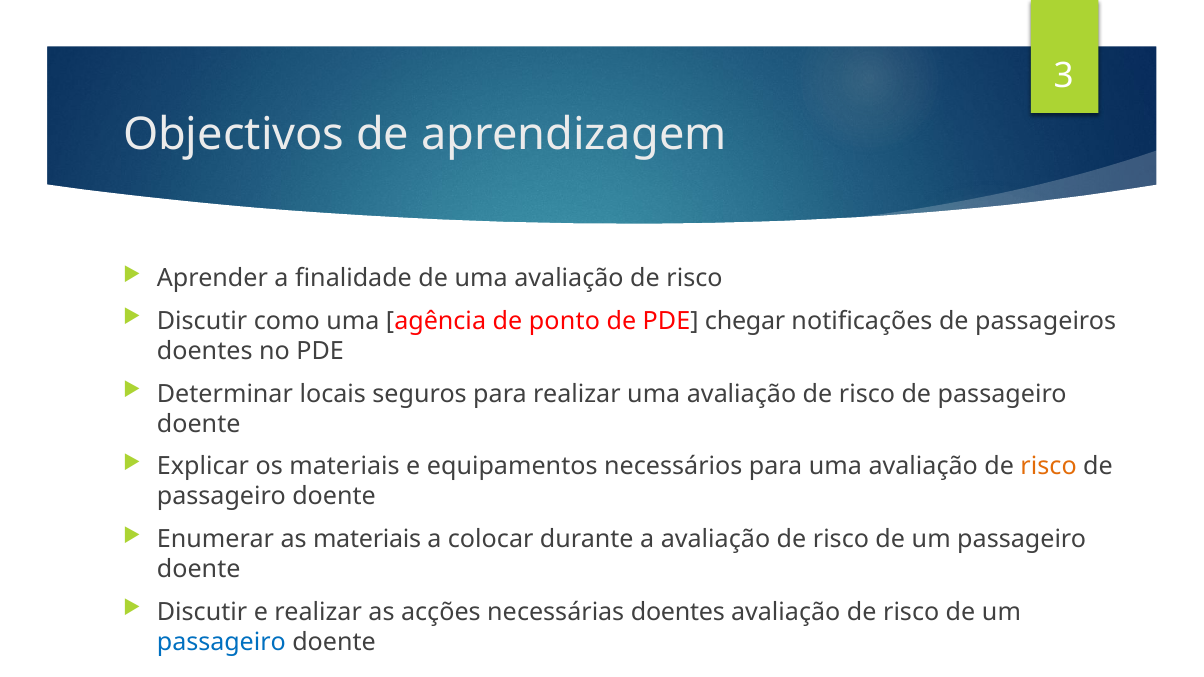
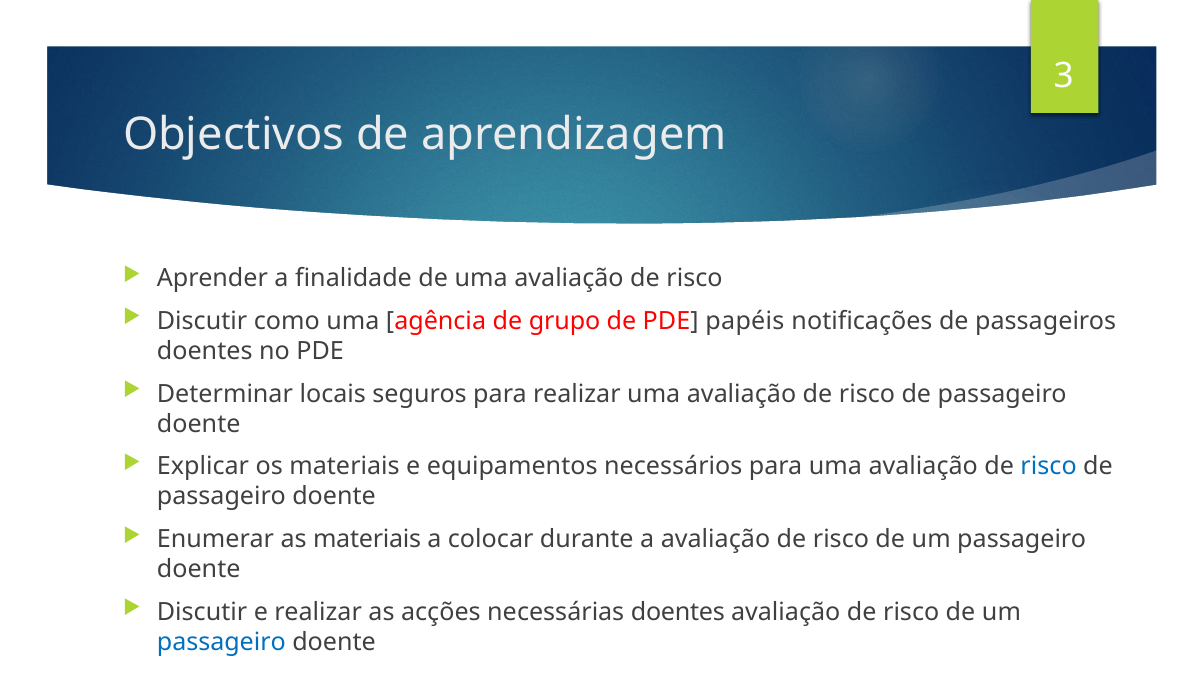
ponto: ponto -> grupo
chegar: chegar -> papéis
risco at (1049, 467) colour: orange -> blue
